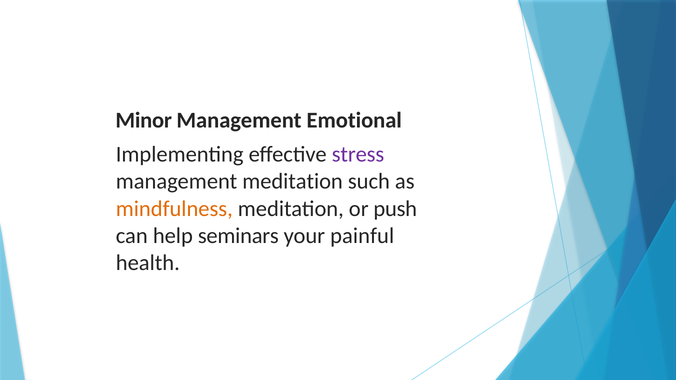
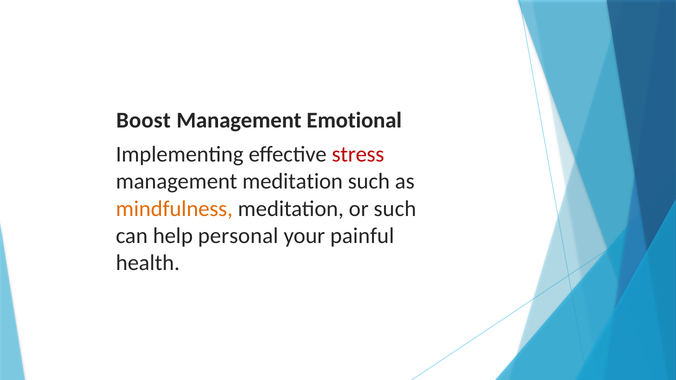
Minor: Minor -> Boost
stress colour: purple -> red
or push: push -> such
seminars: seminars -> personal
